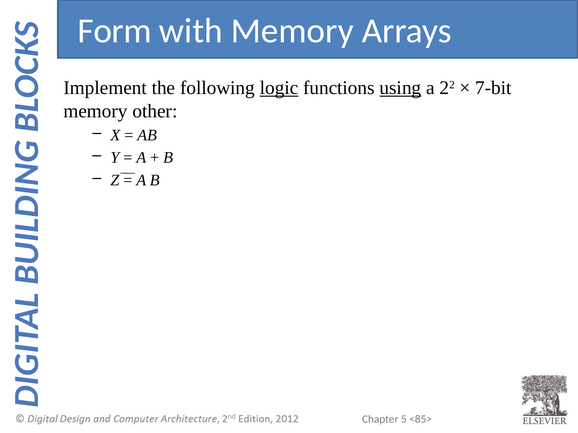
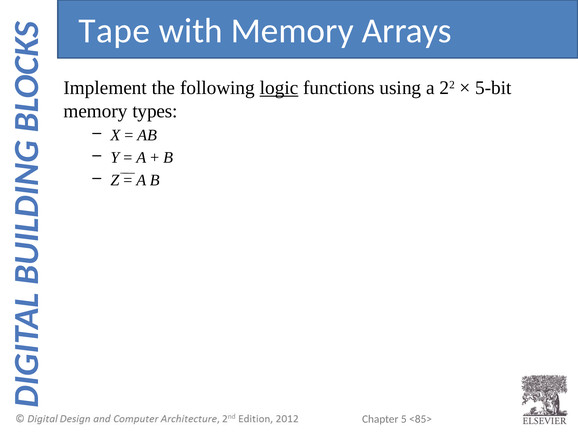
Form: Form -> Tape
using underline: present -> none
7-bit: 7-bit -> 5-bit
other: other -> types
